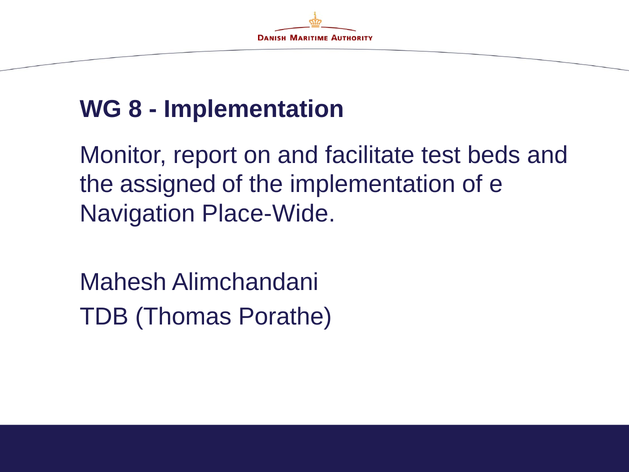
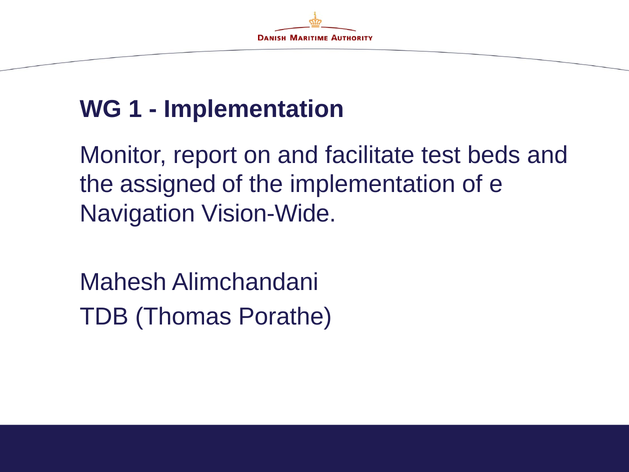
8: 8 -> 1
Place-Wide: Place-Wide -> Vision-Wide
